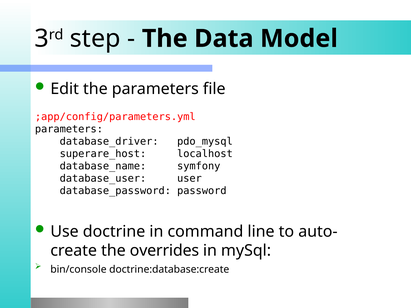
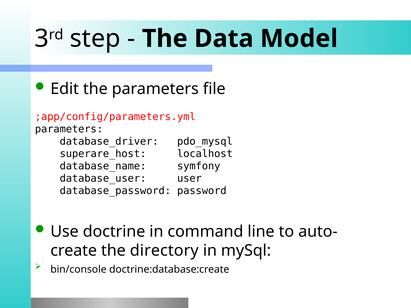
overrides: overrides -> directory
